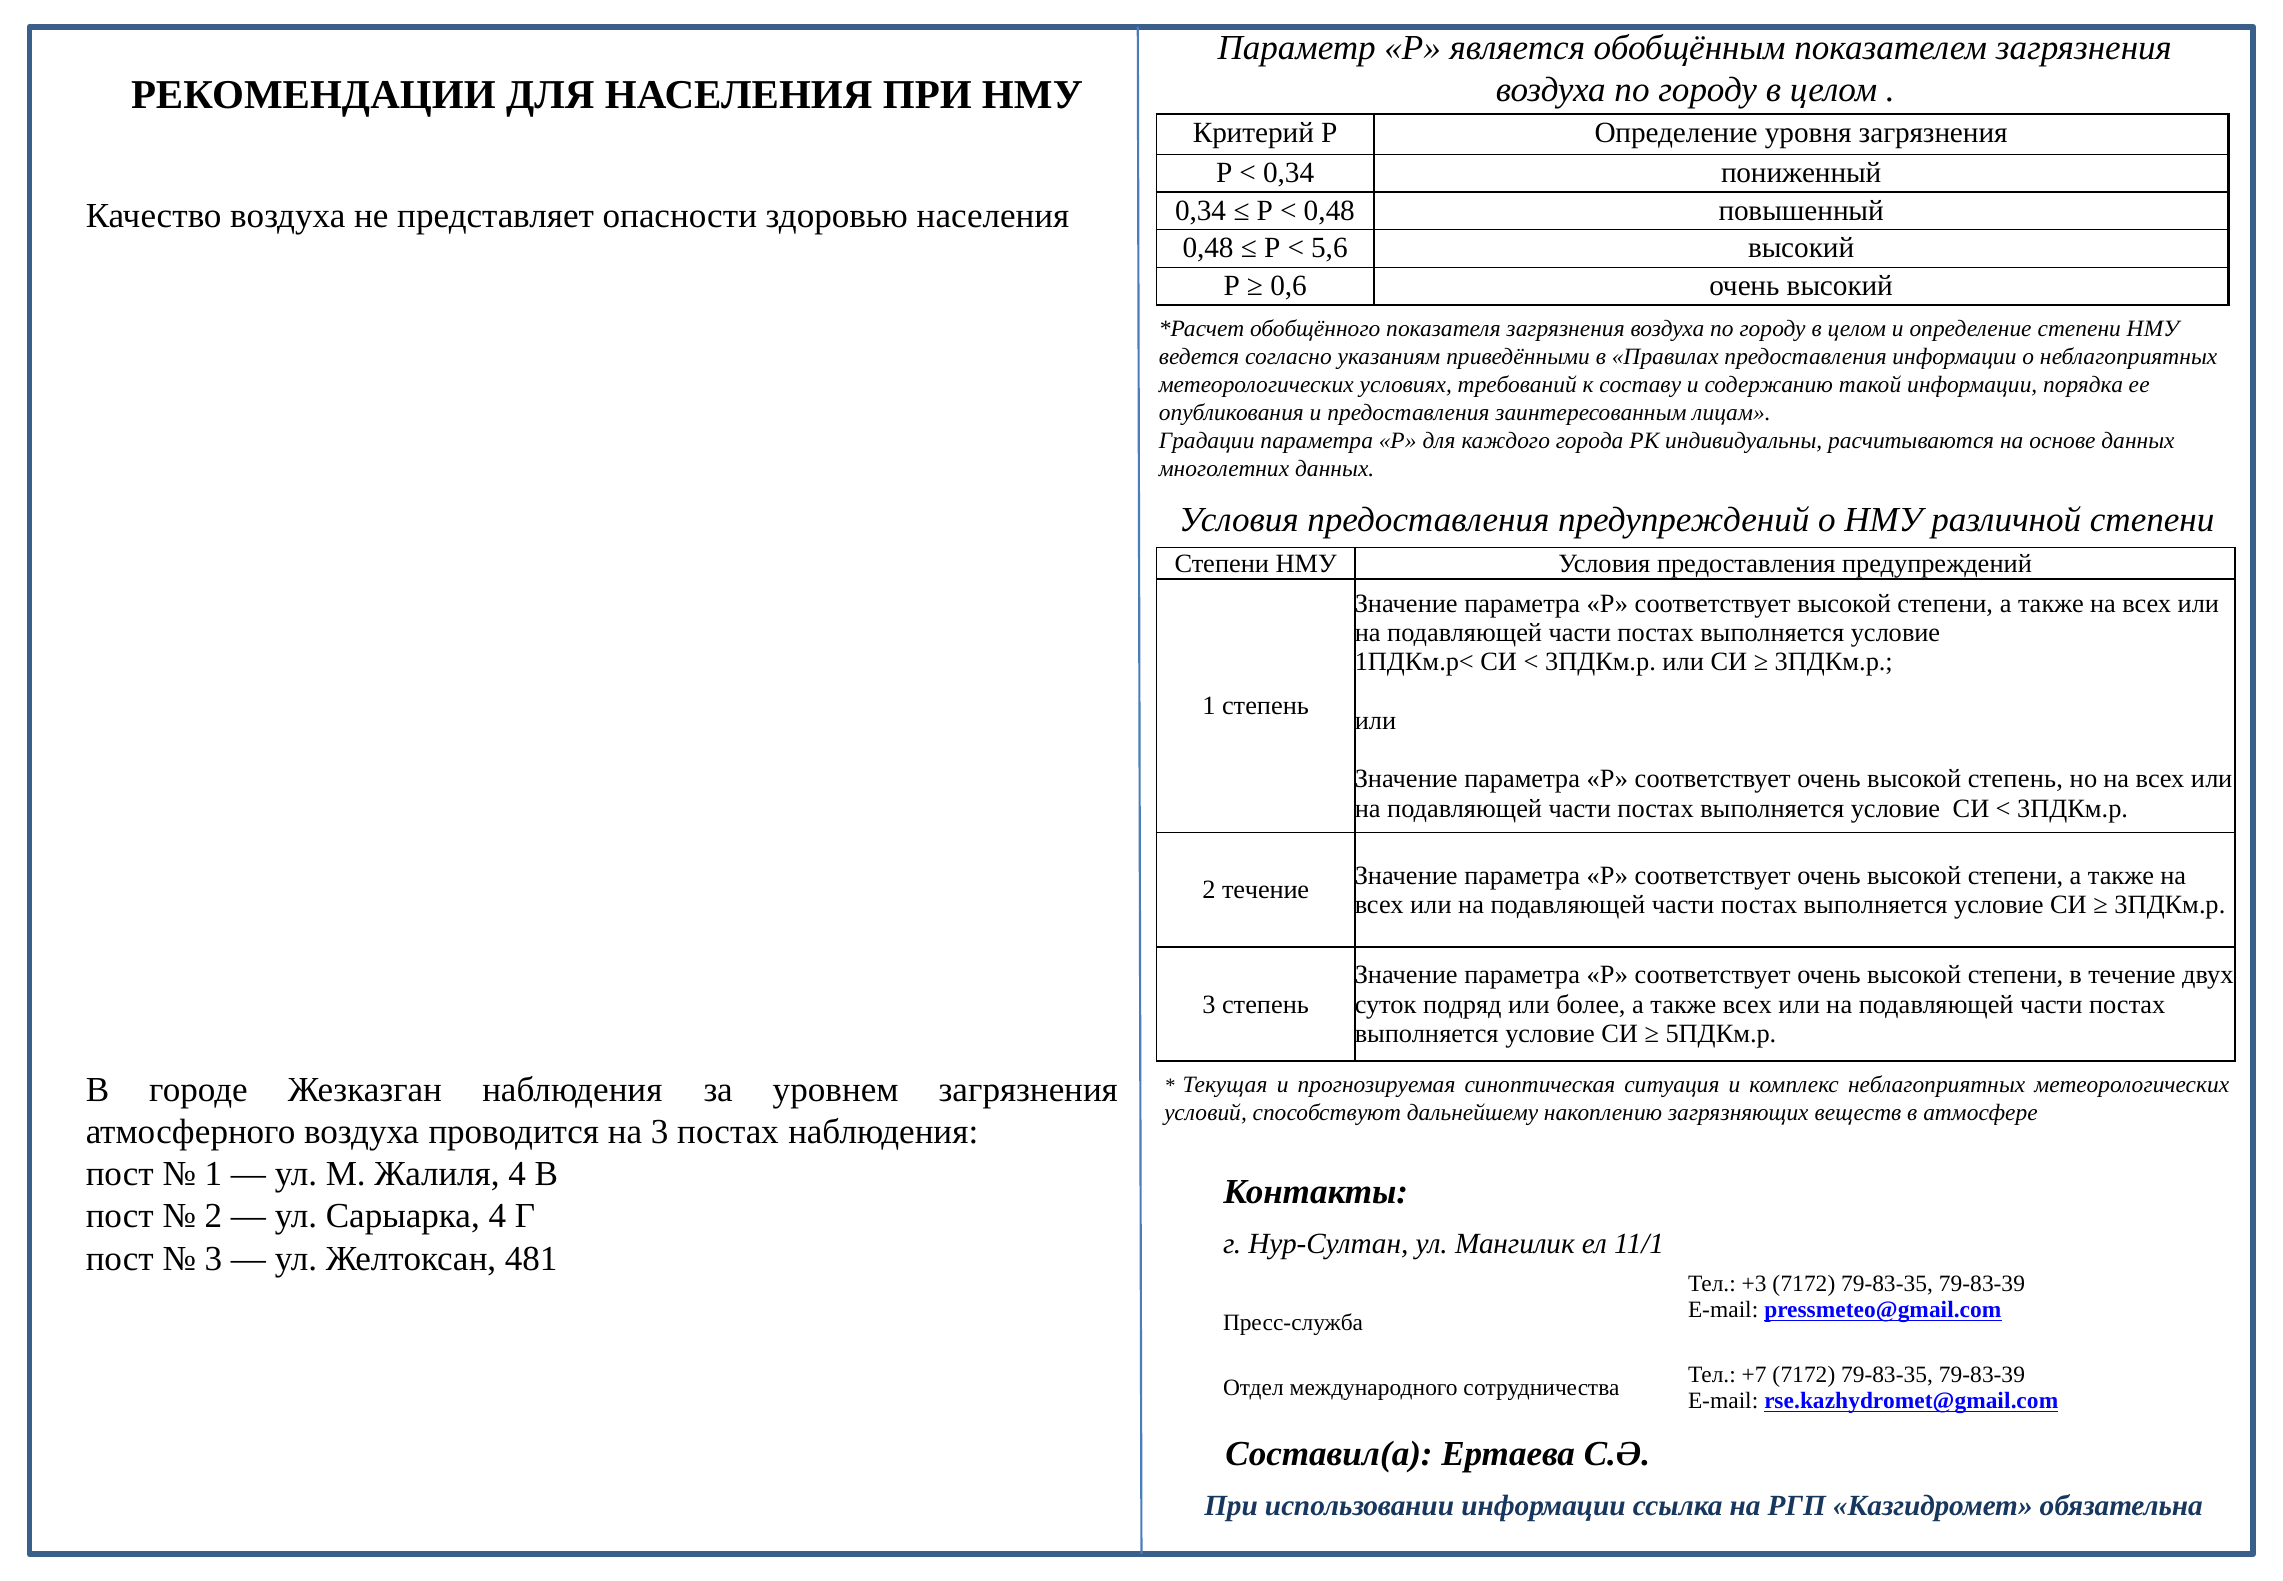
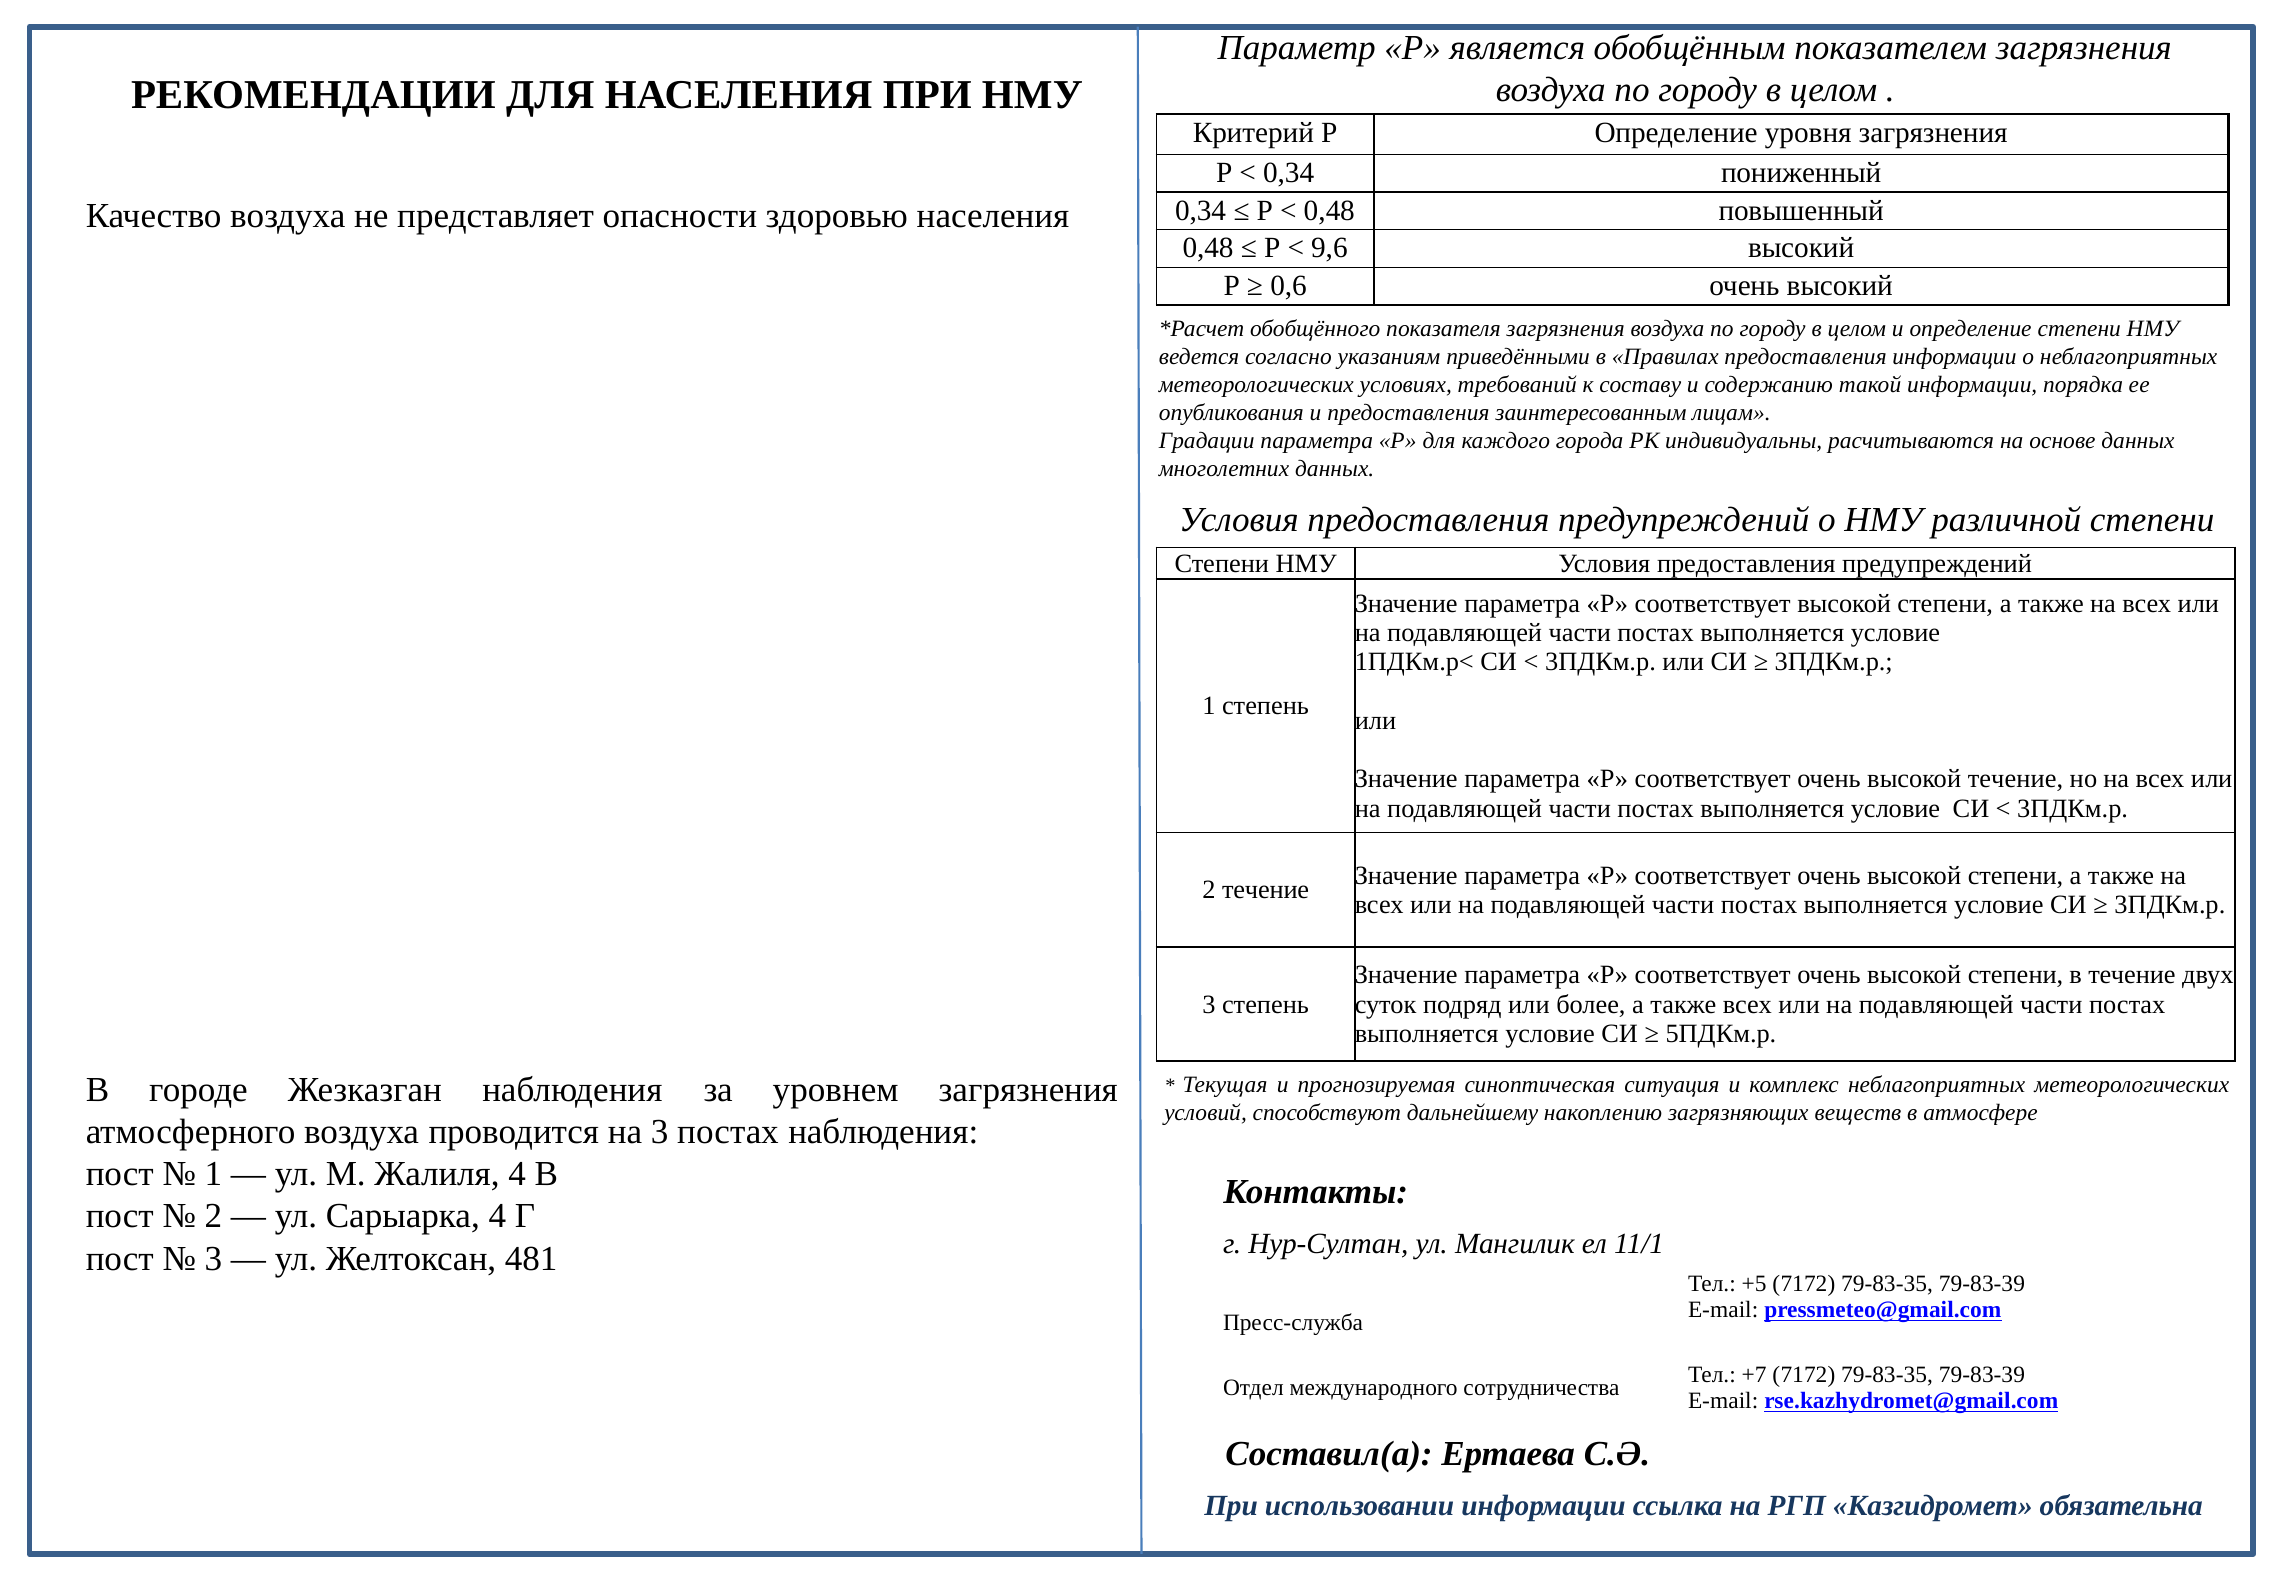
5,6: 5,6 -> 9,6
высокой степень: степень -> течение
+3: +3 -> +5
